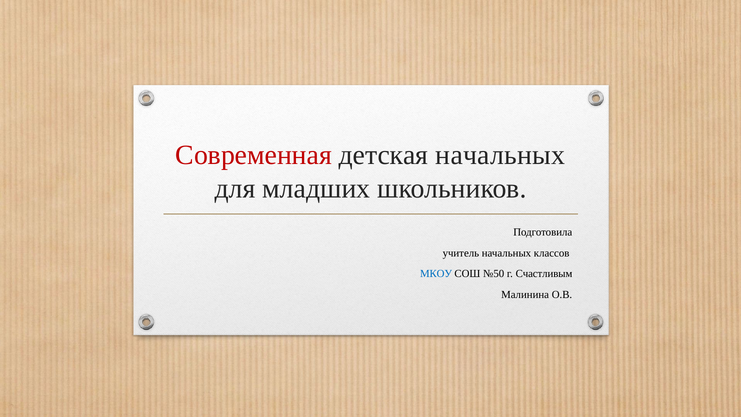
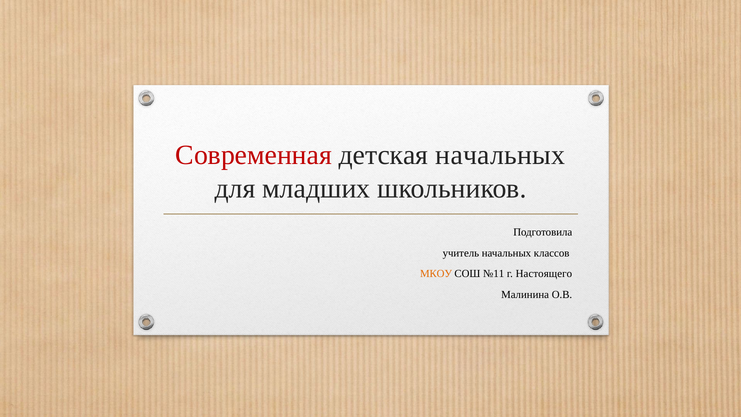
МКОУ colour: blue -> orange
№50: №50 -> №11
Счастливым: Счастливым -> Настоящего
